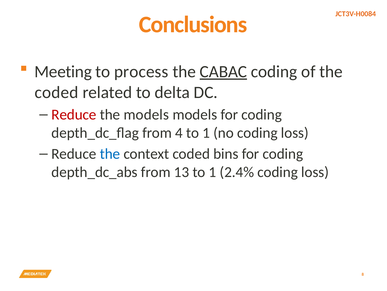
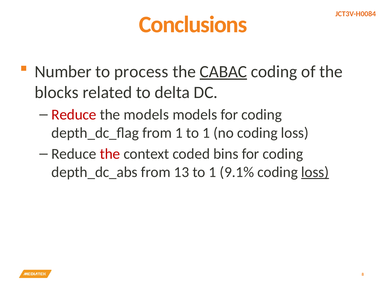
Meeting: Meeting -> Number
coded at (56, 92): coded -> blocks
from 4: 4 -> 1
the at (110, 154) colour: blue -> red
2.4%: 2.4% -> 9.1%
loss at (315, 172) underline: none -> present
